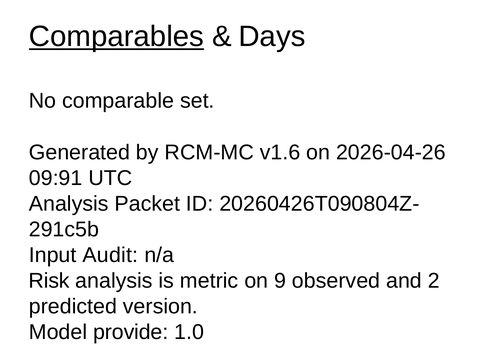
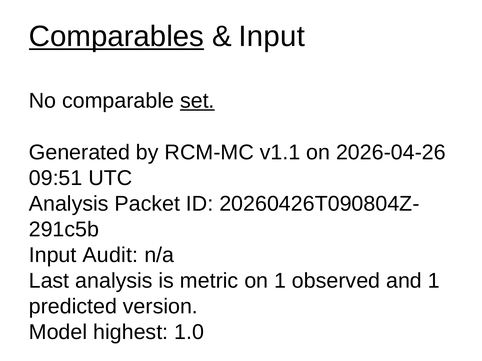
Days at (272, 37): Days -> Input
set underline: none -> present
v1.6: v1.6 -> v1.1
09:91: 09:91 -> 09:51
Risk: Risk -> Last
on 9: 9 -> 1
and 2: 2 -> 1
provide: provide -> highest
